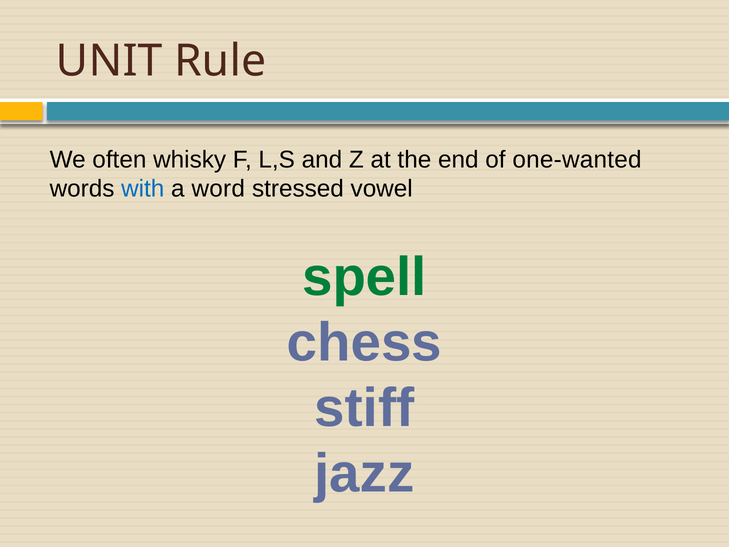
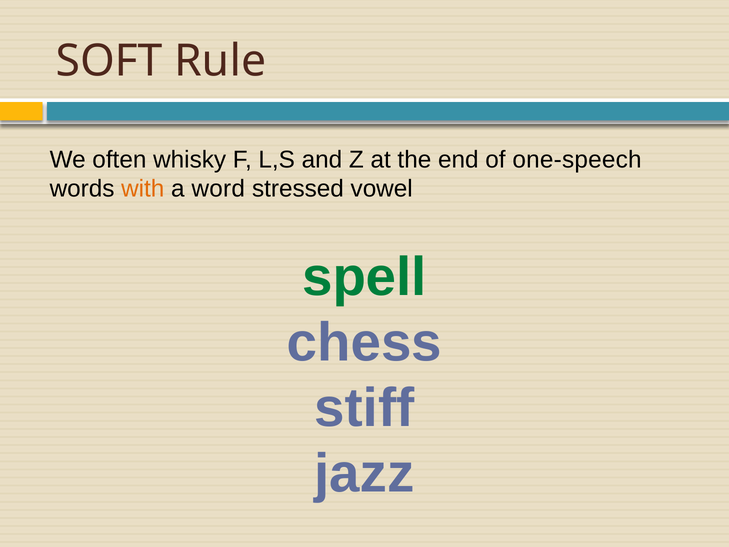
UNIT: UNIT -> SOFT
one-wanted: one-wanted -> one-speech
with colour: blue -> orange
